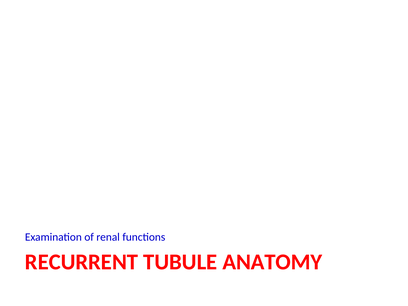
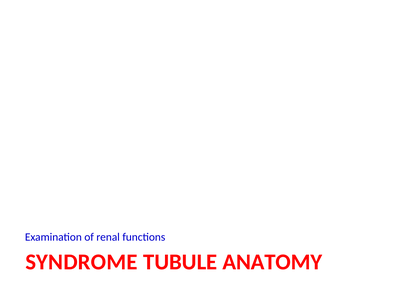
RECURRENT: RECURRENT -> SYNDROME
